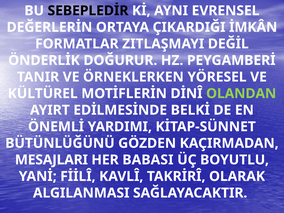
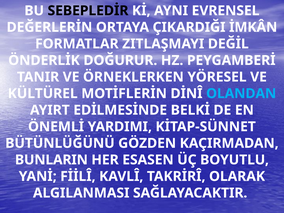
OLANDAN colour: light green -> light blue
MESAJLARI: MESAJLARI -> BUNLARIN
BABASI: BABASI -> ESASEN
